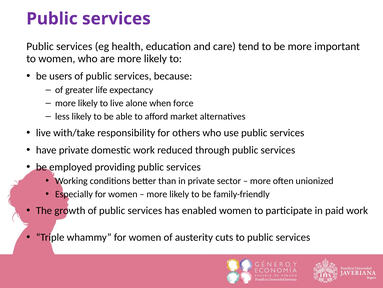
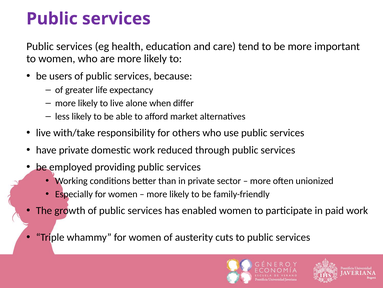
force: force -> differ
